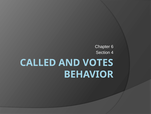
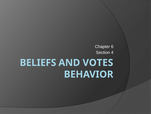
CALLED: CALLED -> BELIEFS
